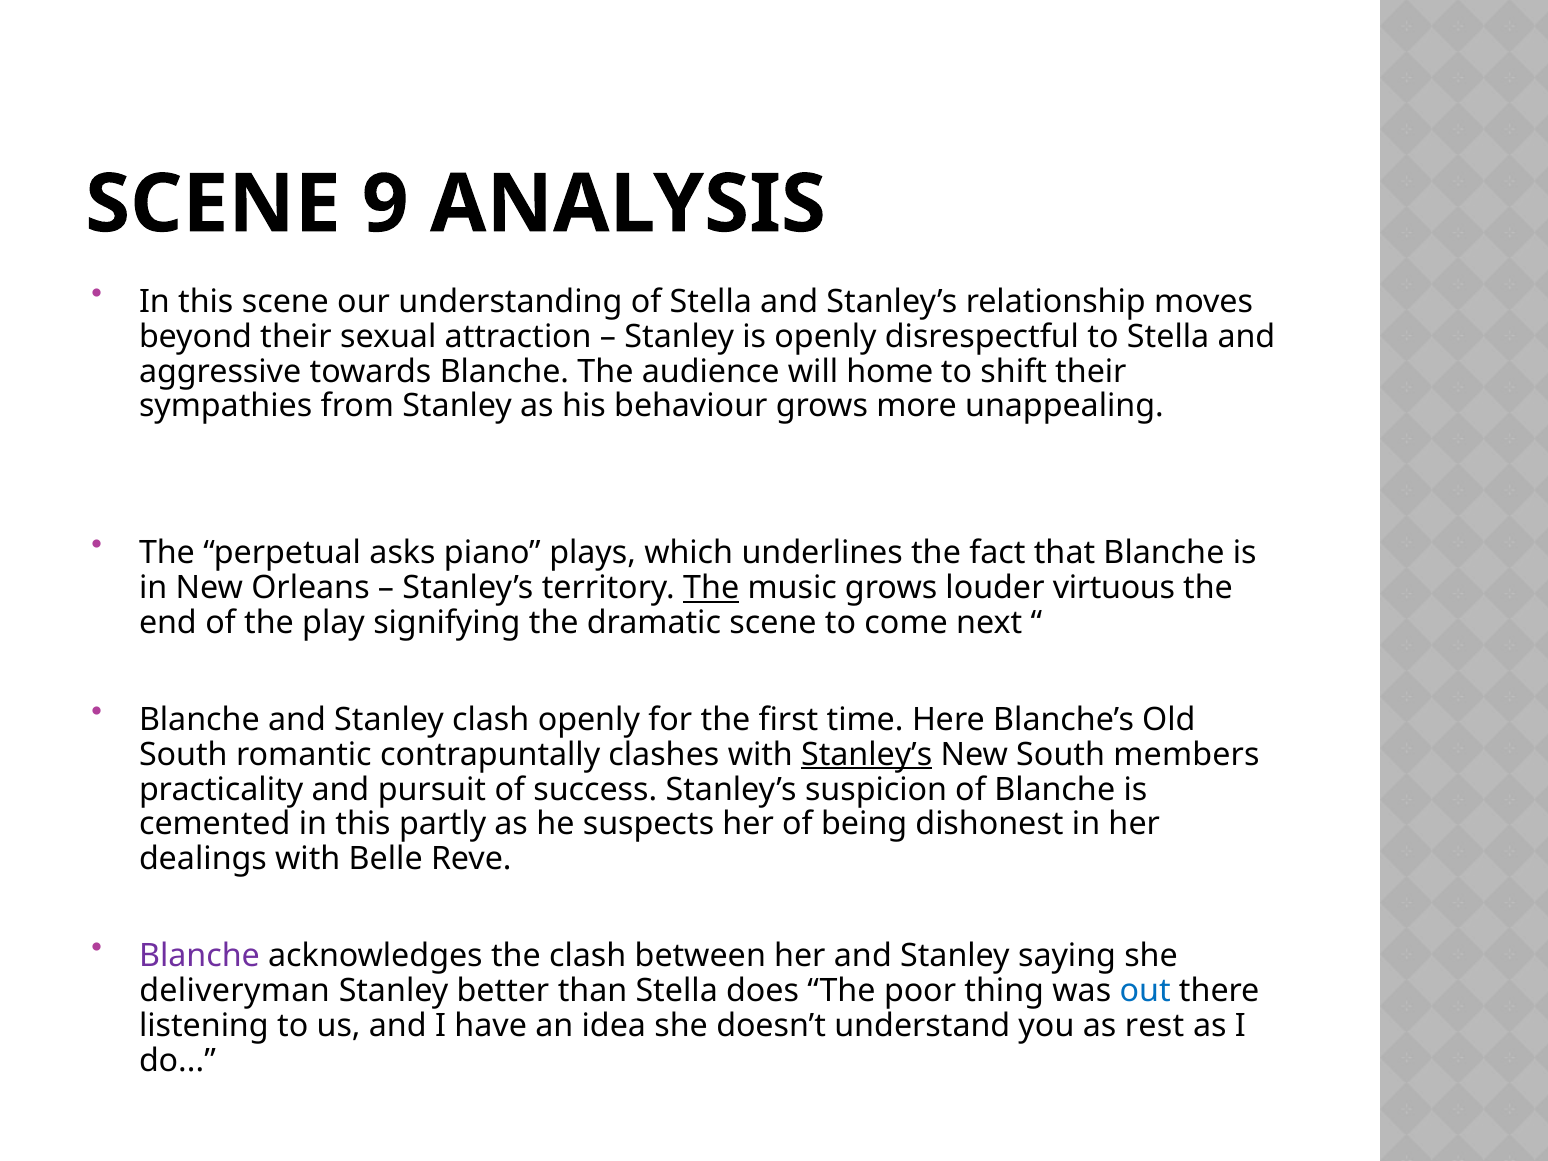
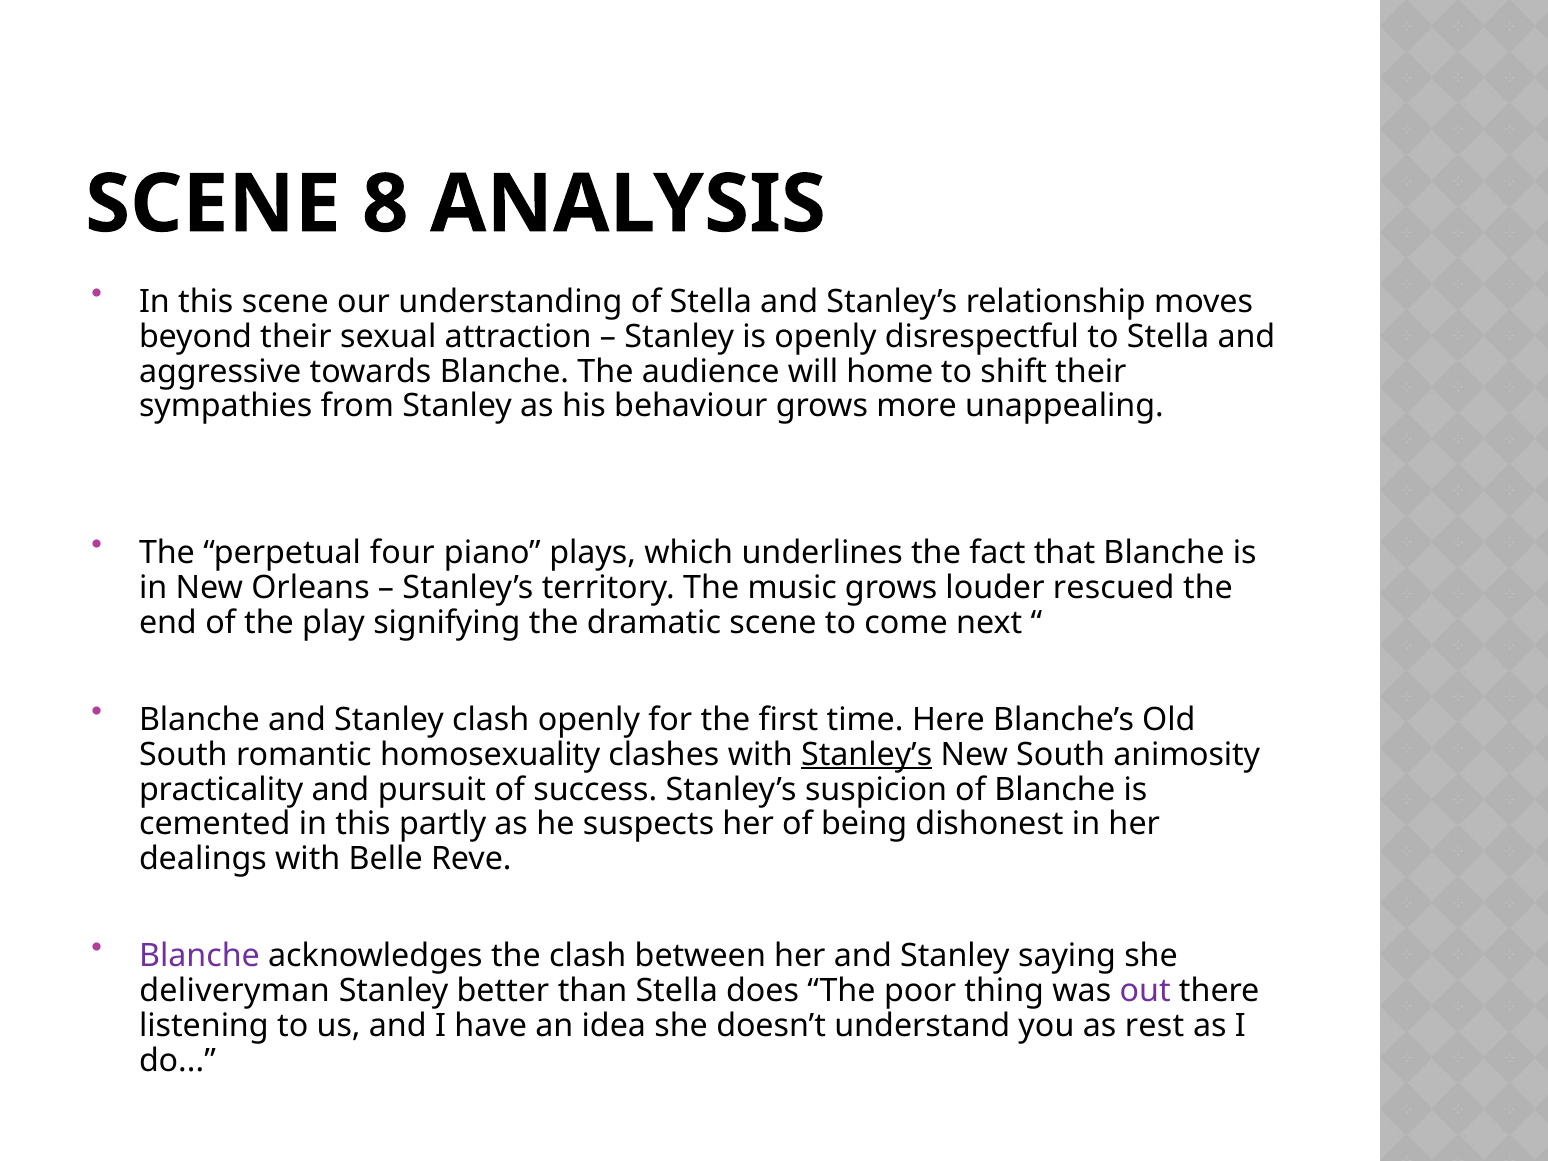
9: 9 -> 8
asks: asks -> four
The at (711, 588) underline: present -> none
virtuous: virtuous -> rescued
contrapuntally: contrapuntally -> homosexuality
members: members -> animosity
out colour: blue -> purple
